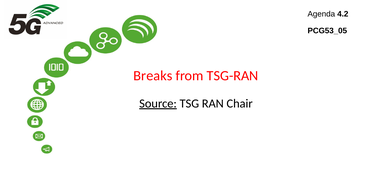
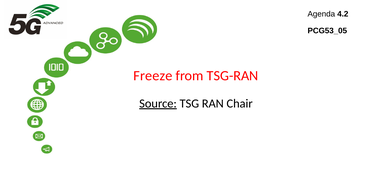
Breaks: Breaks -> Freeze
